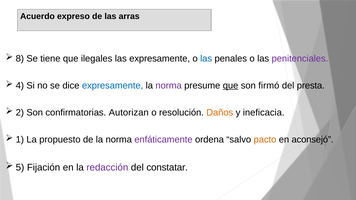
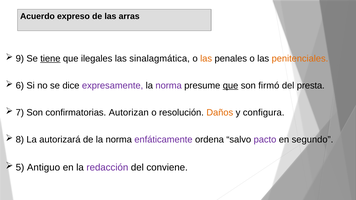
8: 8 -> 9
tiene underline: none -> present
las expresamente: expresamente -> sinalagmática
las at (206, 59) colour: blue -> orange
penitenciales colour: purple -> orange
4: 4 -> 6
expresamente at (113, 86) colour: blue -> purple
2: 2 -> 7
ineficacia: ineficacia -> configura
1: 1 -> 8
propuesto: propuesto -> autorizará
pacto colour: orange -> purple
aconsejó: aconsejó -> segundo
Fijación: Fijación -> Antiguo
constatar: constatar -> conviene
